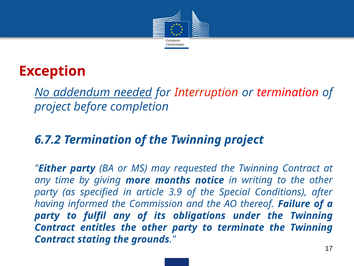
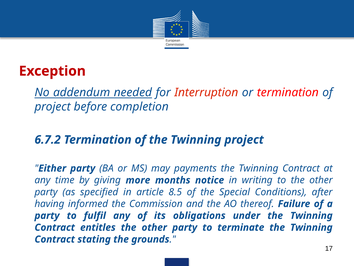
requested: requested -> payments
3.9: 3.9 -> 8.5
